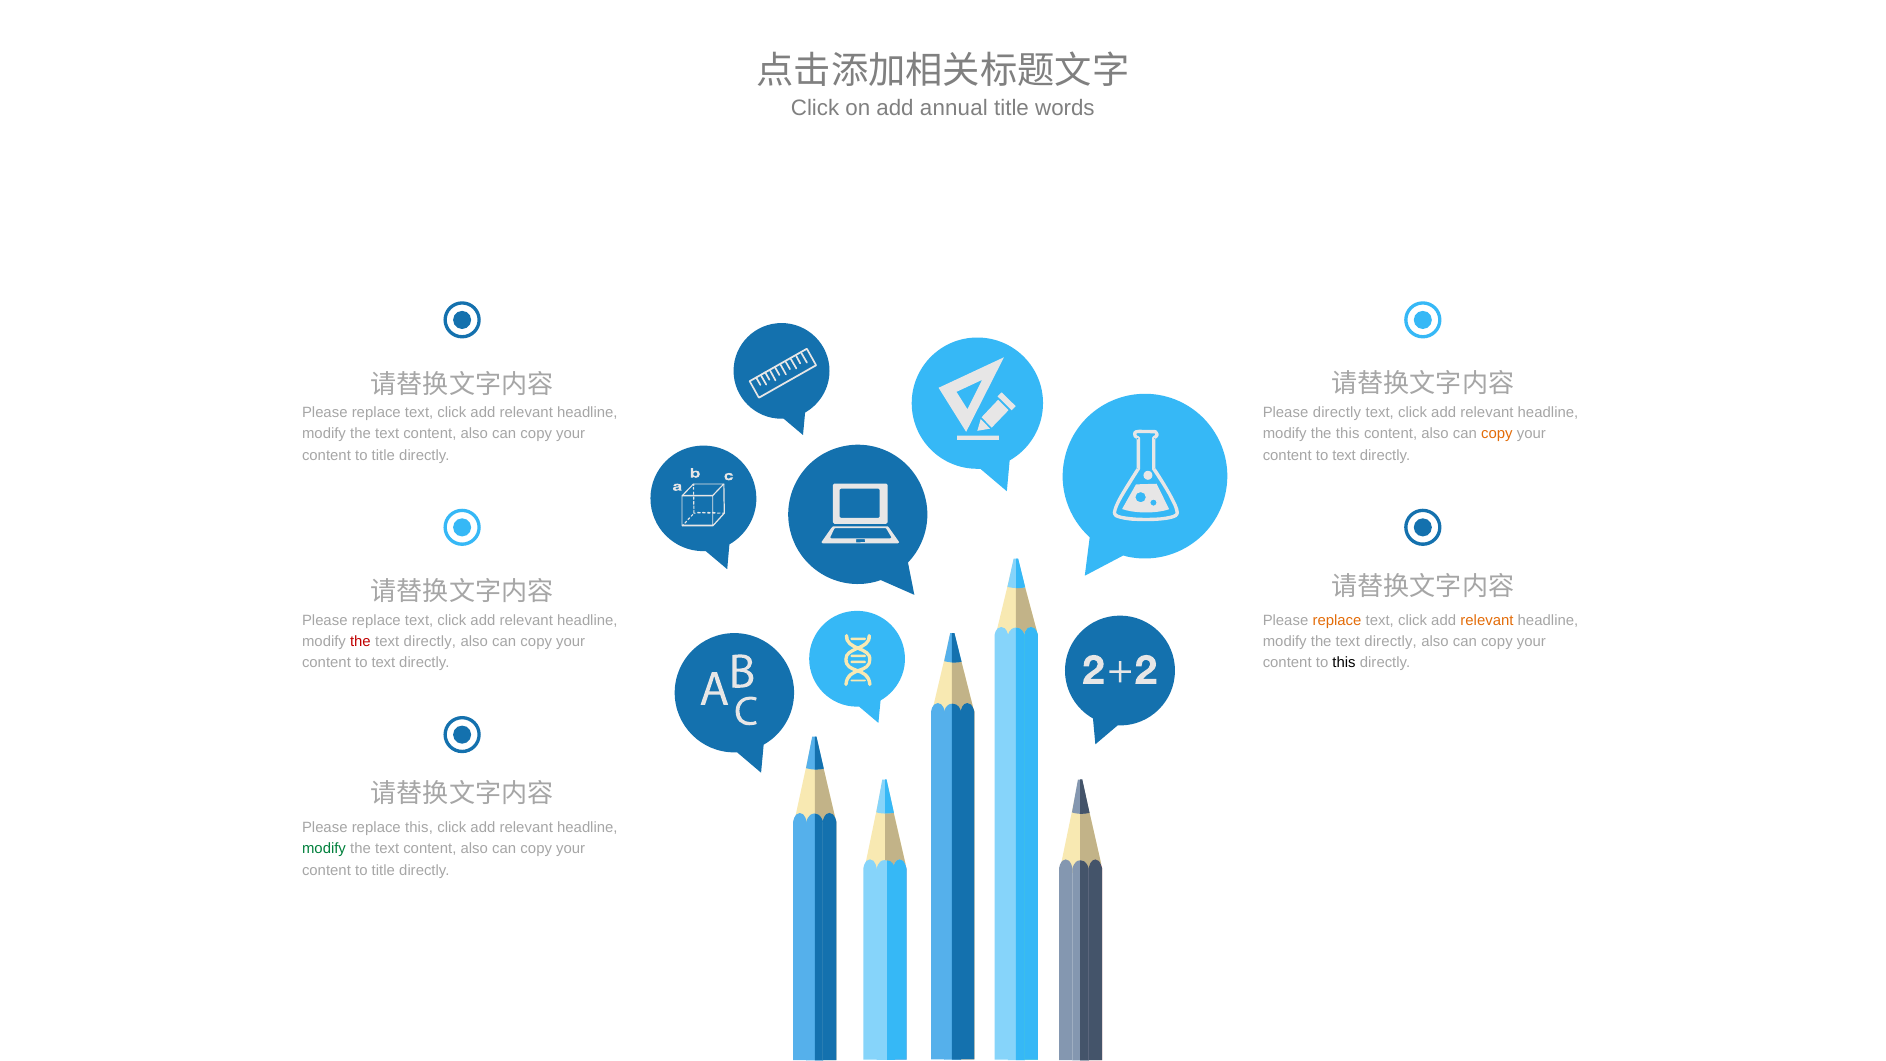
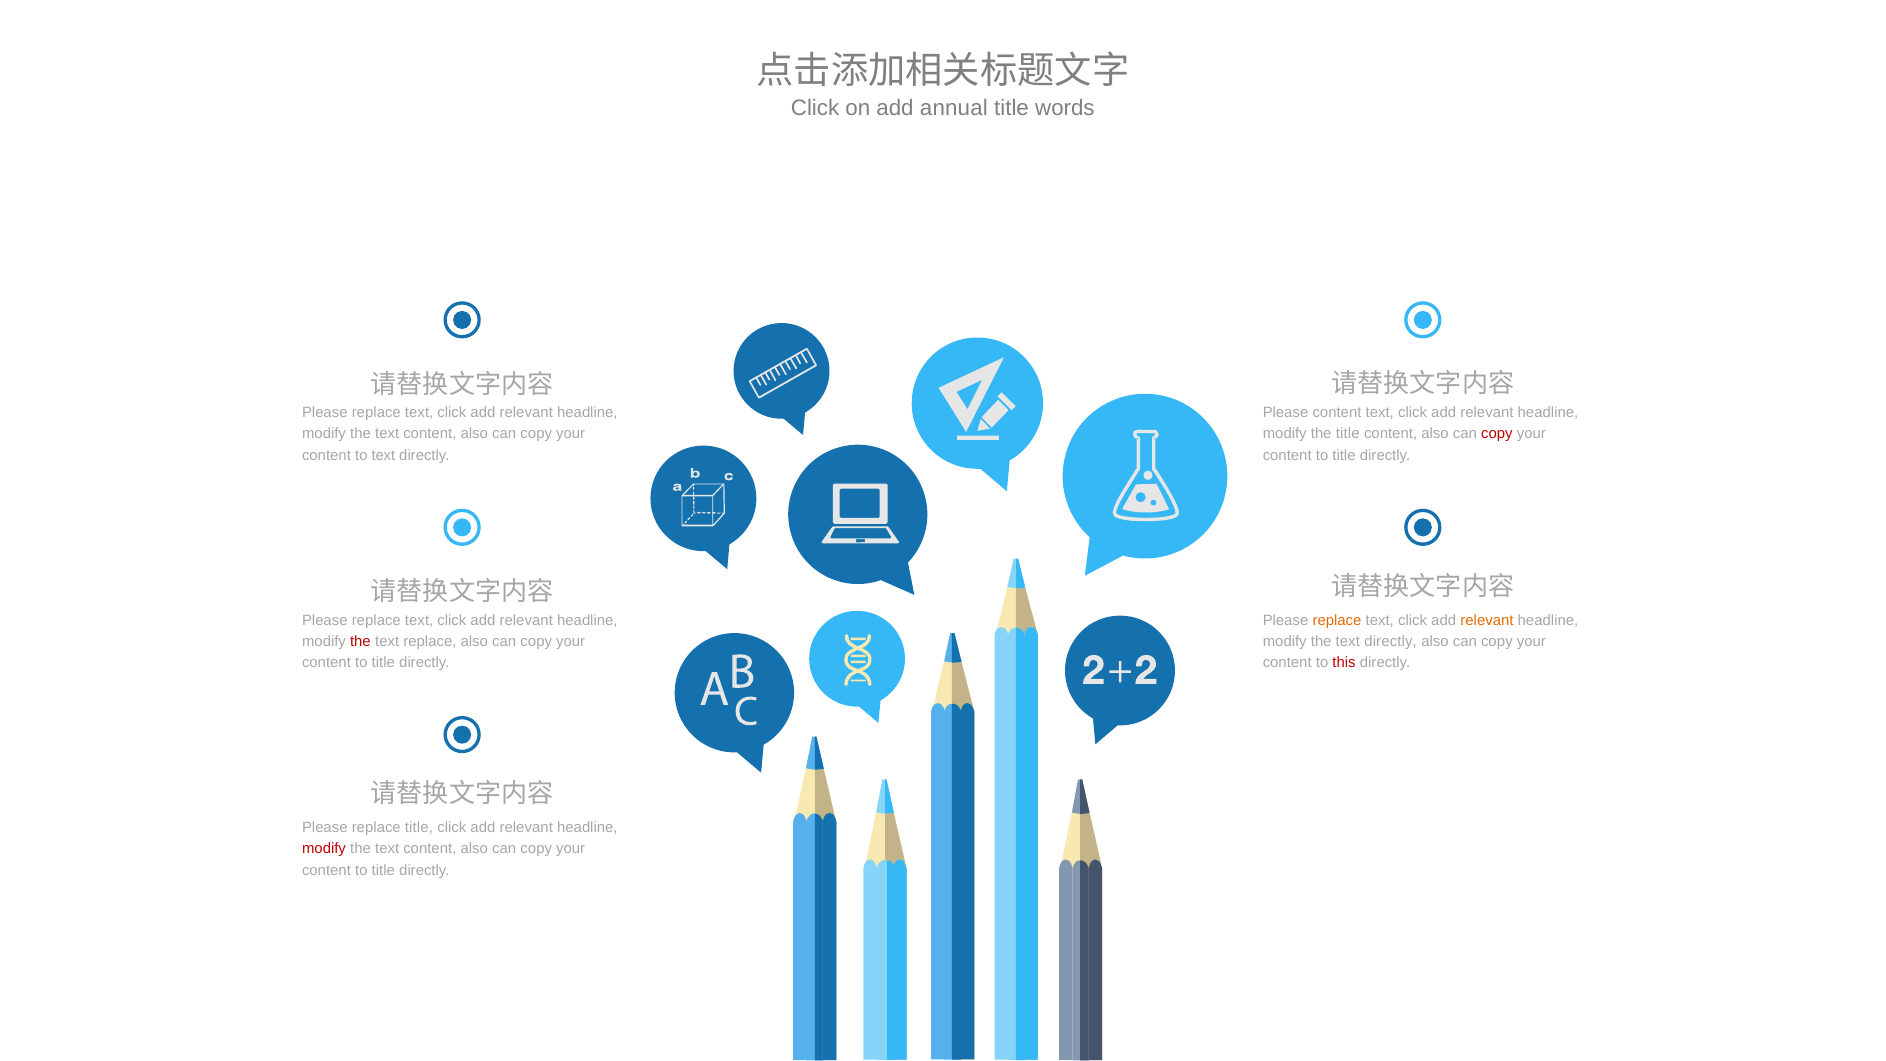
Please directly: directly -> content
the this: this -> title
copy at (1497, 434) colour: orange -> red
title at (383, 455): title -> text
text at (1344, 455): text -> title
directly at (430, 641): directly -> replace
text at (383, 663): text -> title
this at (1344, 663) colour: black -> red
replace this: this -> title
modify at (324, 849) colour: green -> red
